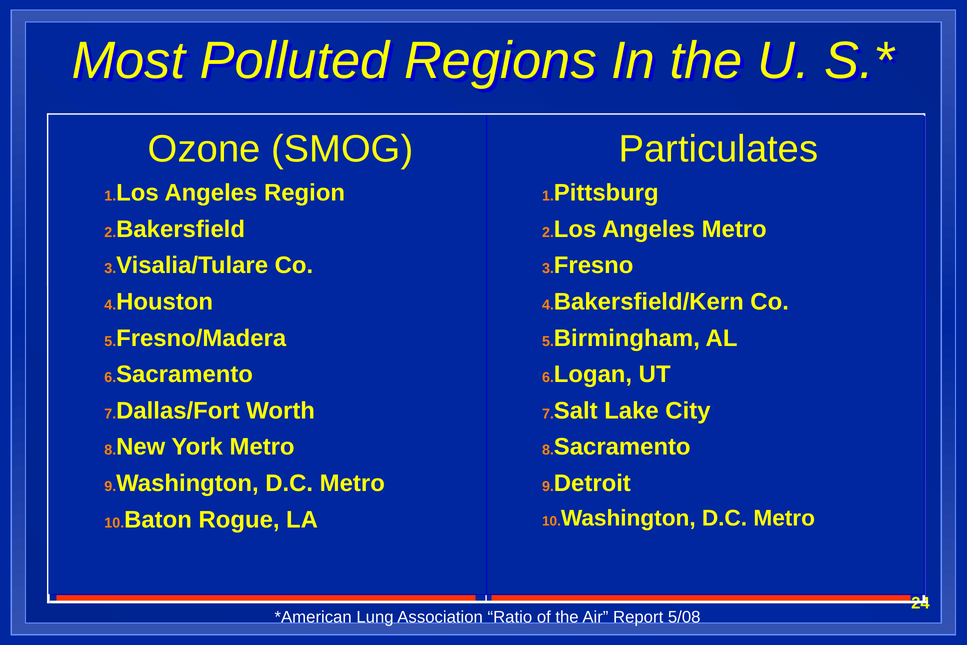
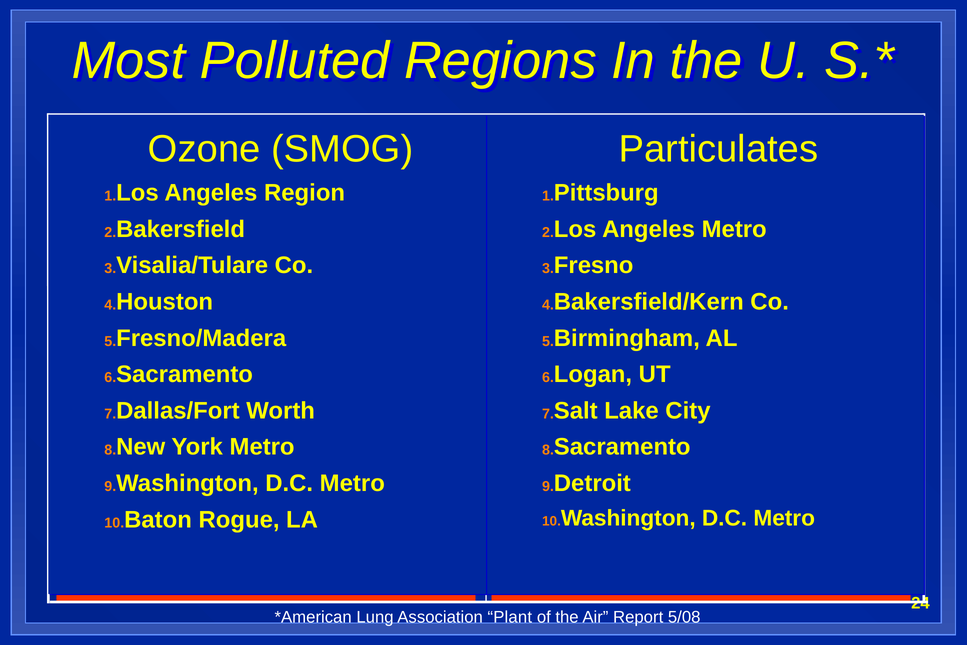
Ratio: Ratio -> Plant
